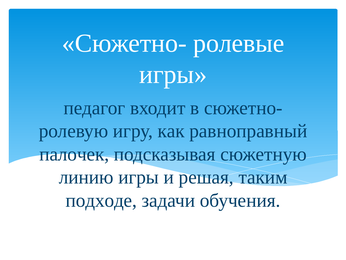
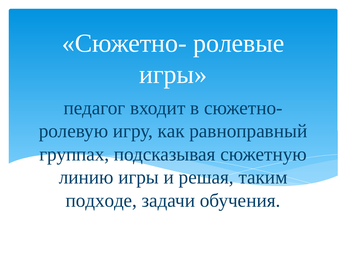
палочек: палочек -> группах
